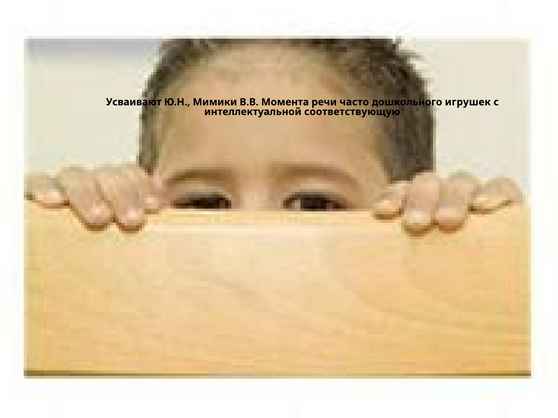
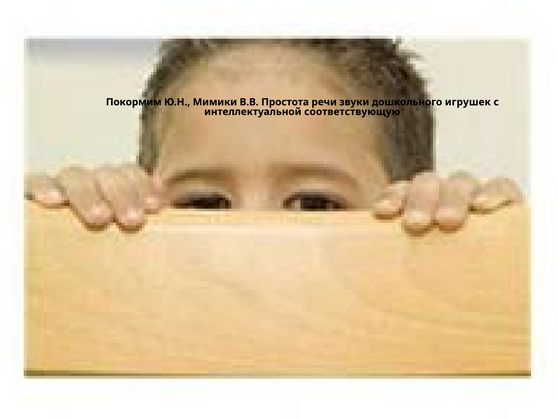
Усваивают: Усваивают -> Покормим
Момента: Момента -> Простота
часто: часто -> звуки
